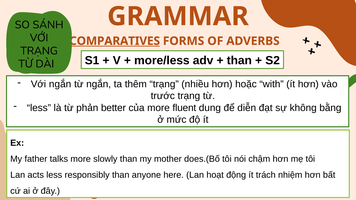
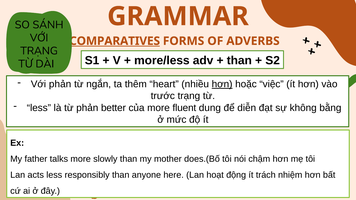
Với ngắn: ngắn -> phản
thêm trạng: trạng -> heart
hơn at (222, 84) underline: none -> present
with: with -> việc
